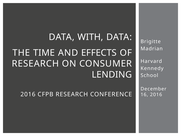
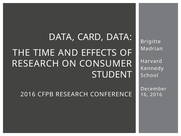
WITH: WITH -> CARD
LENDING: LENDING -> STUDENT
